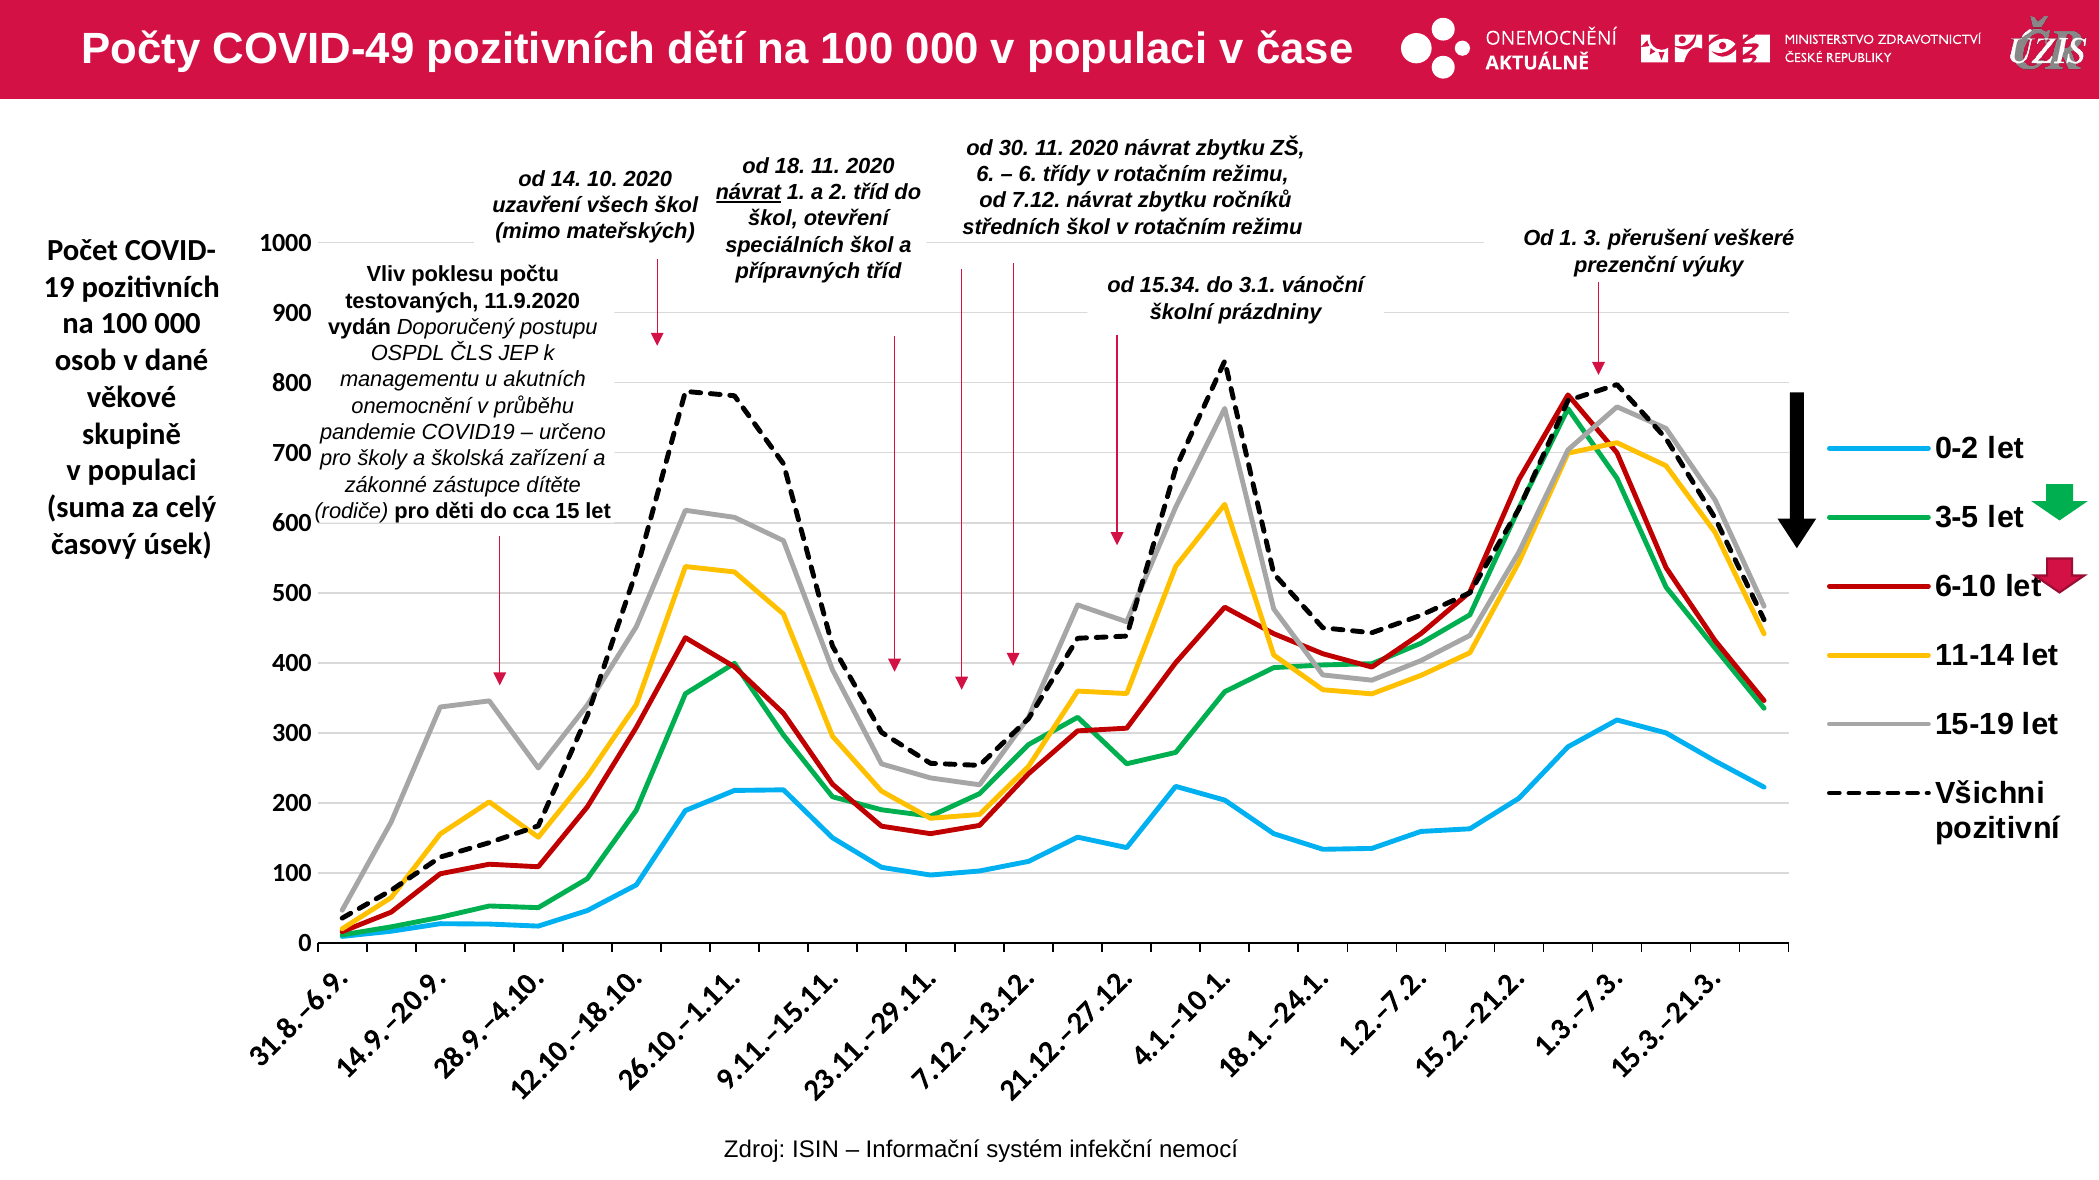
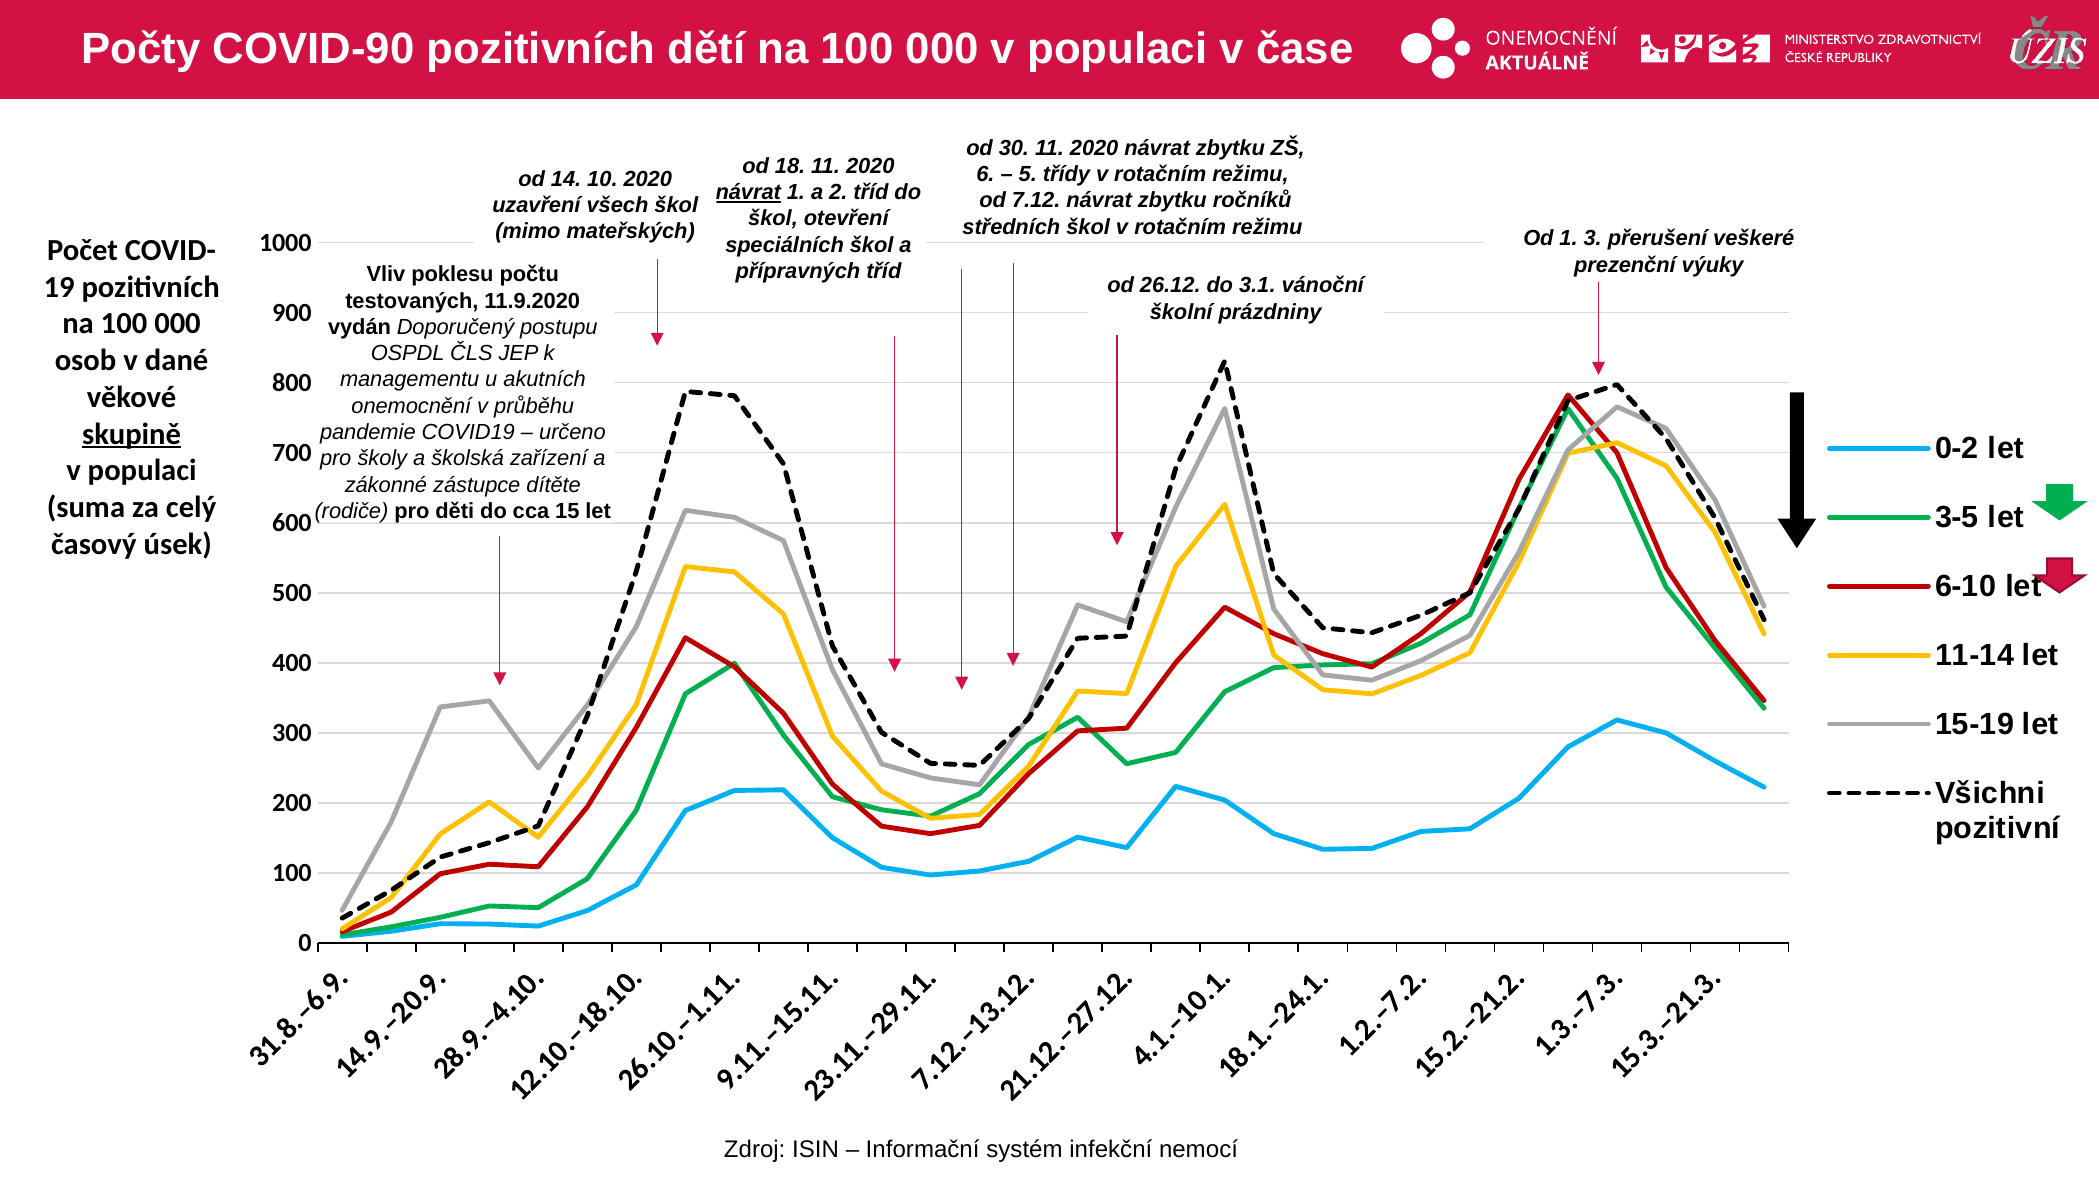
COVID-49: COVID-49 -> COVID-90
6 at (1028, 174): 6 -> 5
15.34: 15.34 -> 26.12
skupině underline: none -> present
